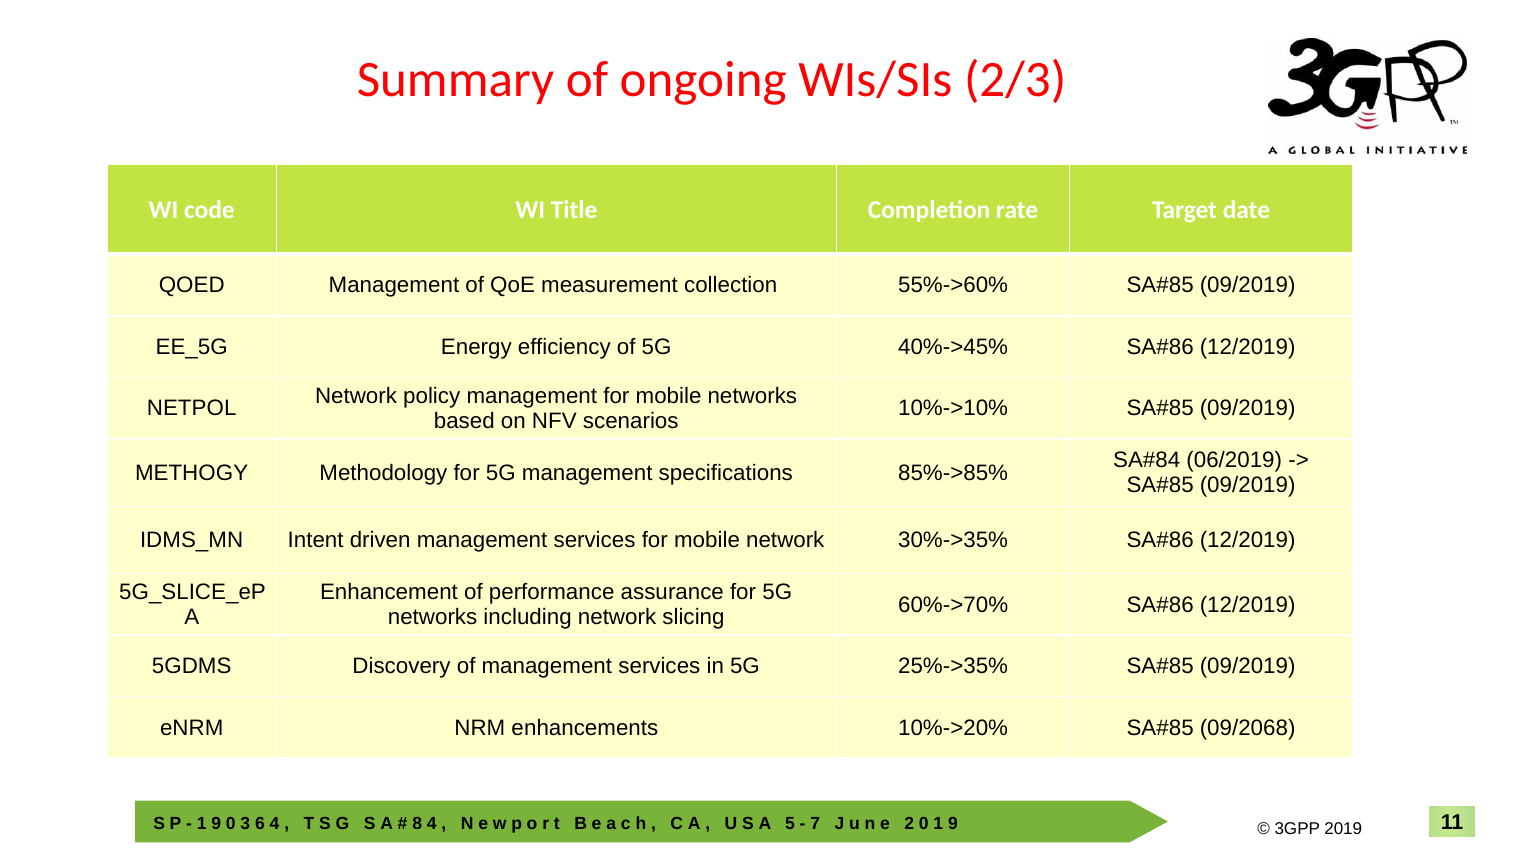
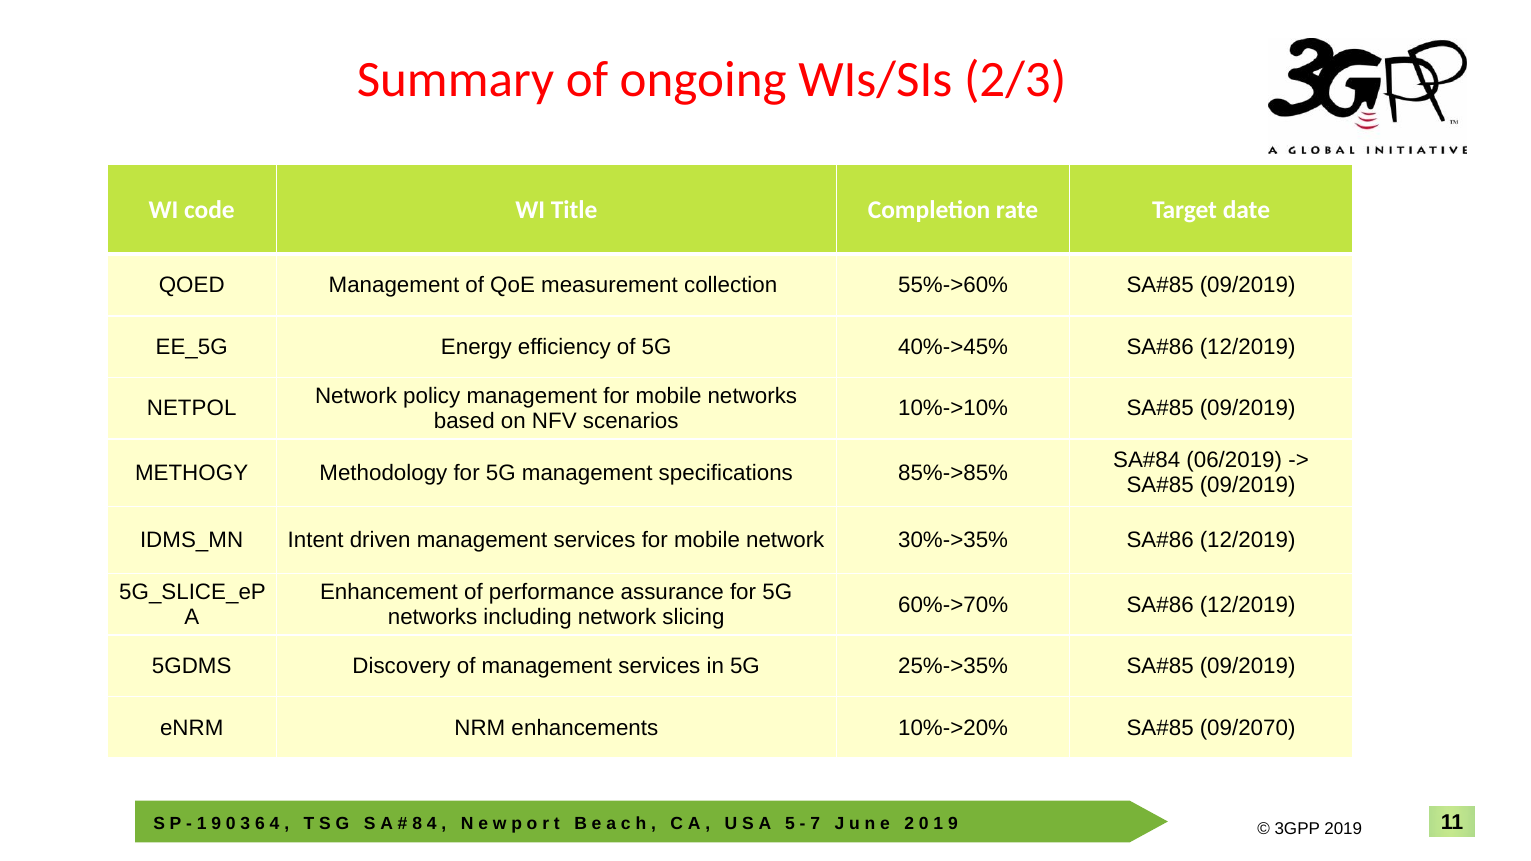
09/2068: 09/2068 -> 09/2070
